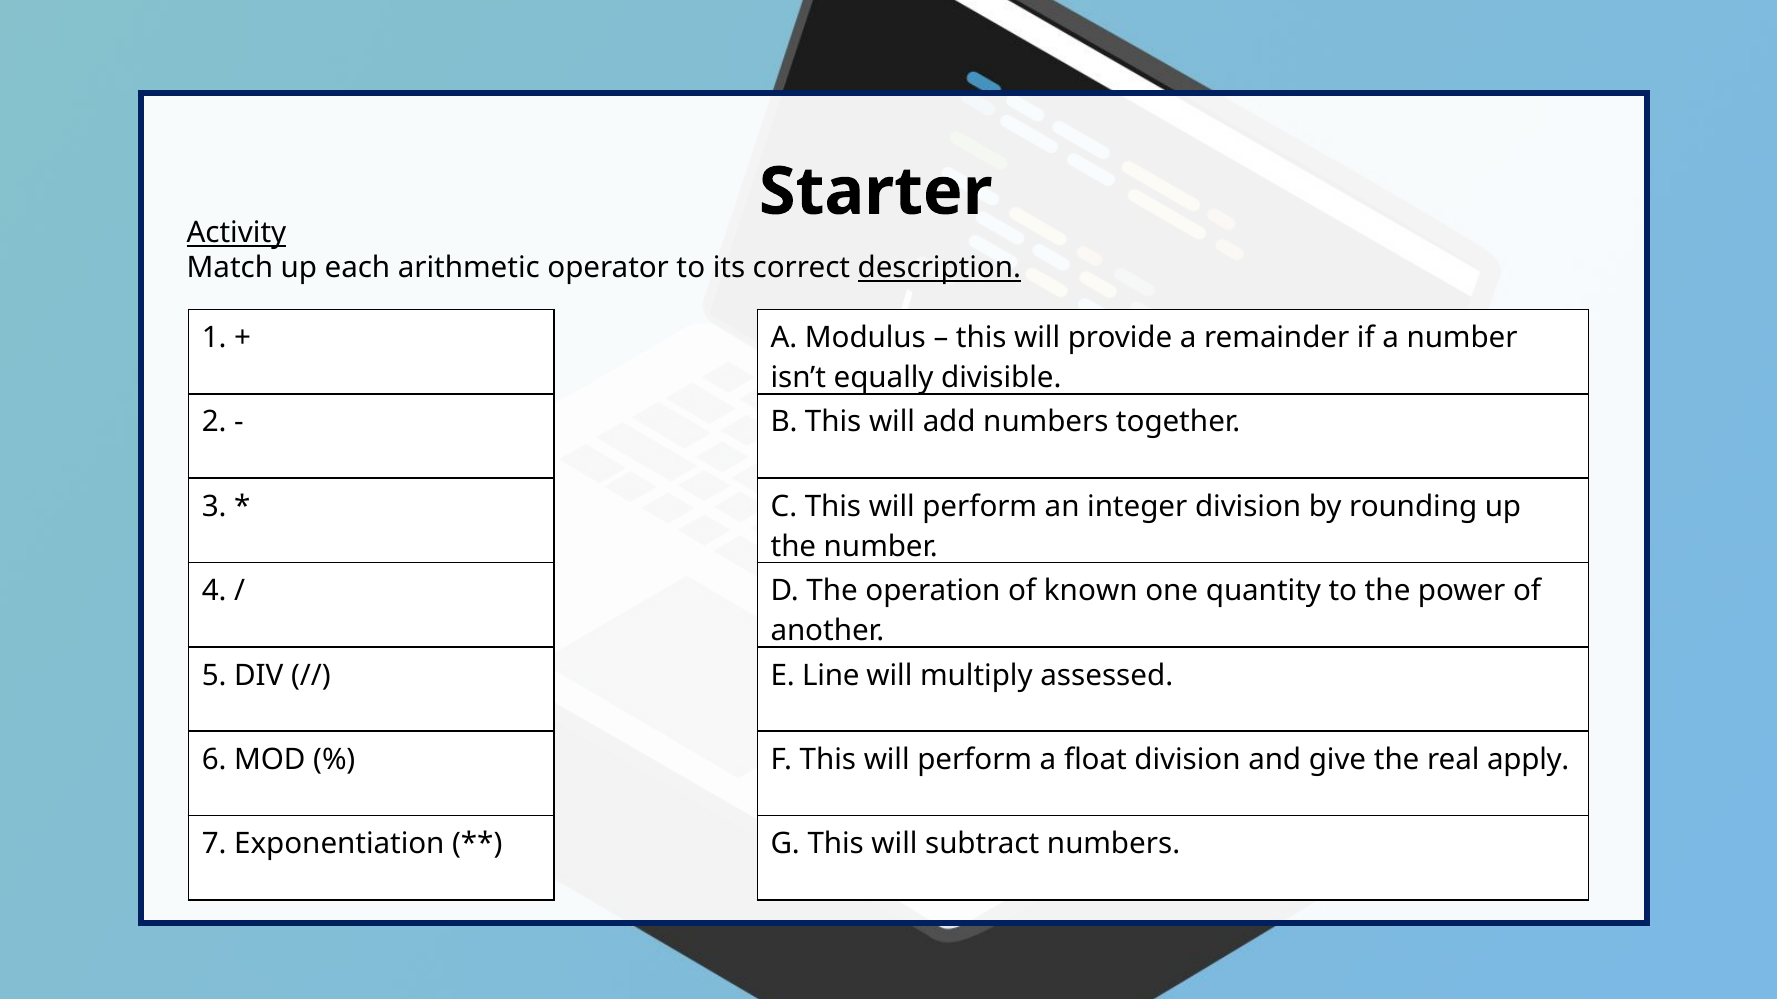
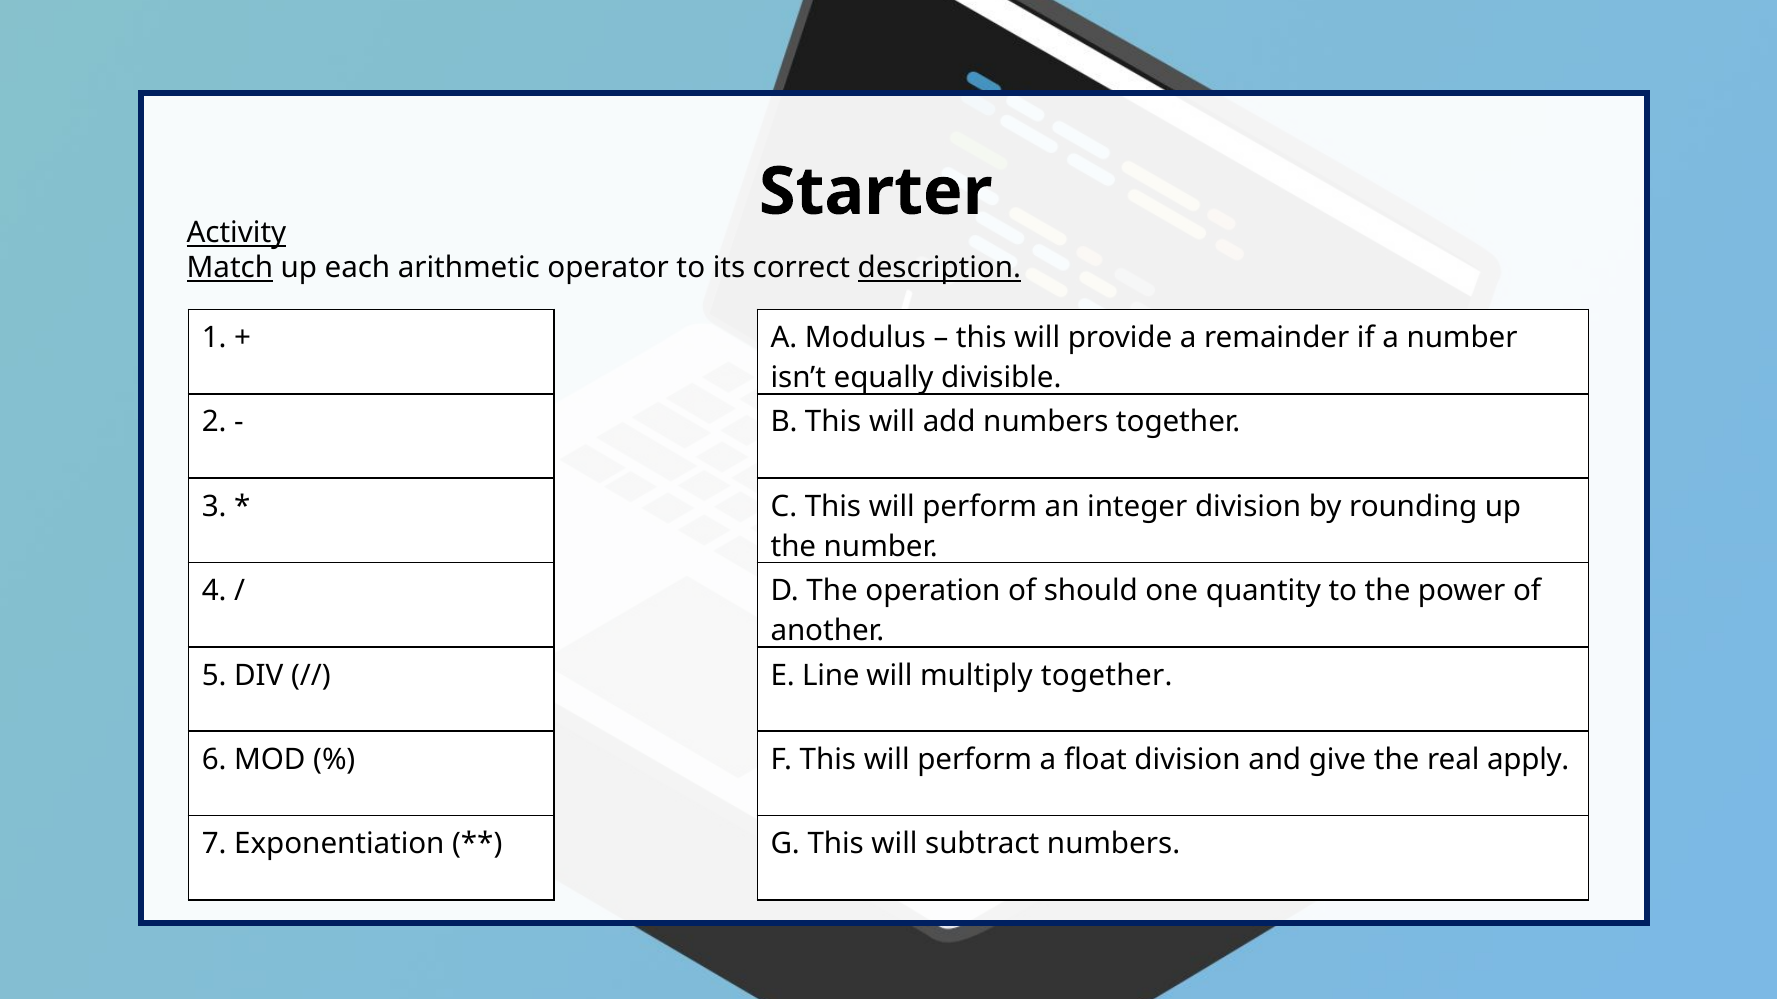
Match underline: none -> present
known: known -> should
multiply assessed: assessed -> together
